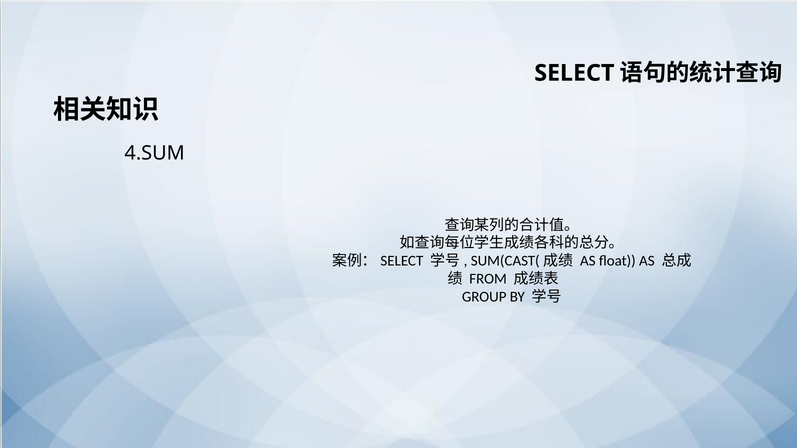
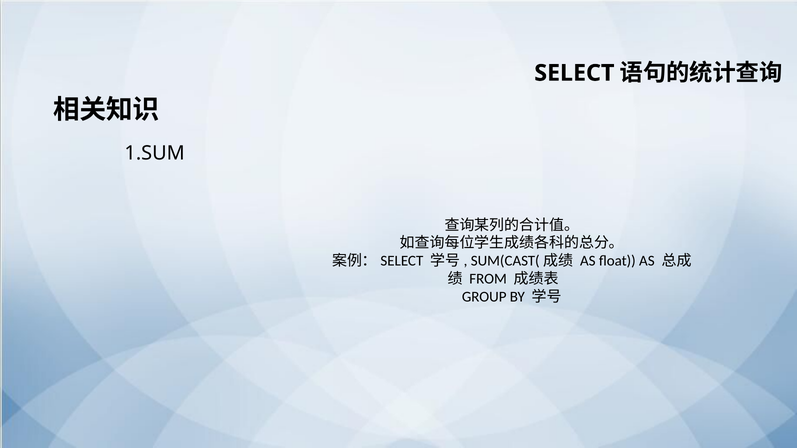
4.SUM: 4.SUM -> 1.SUM
